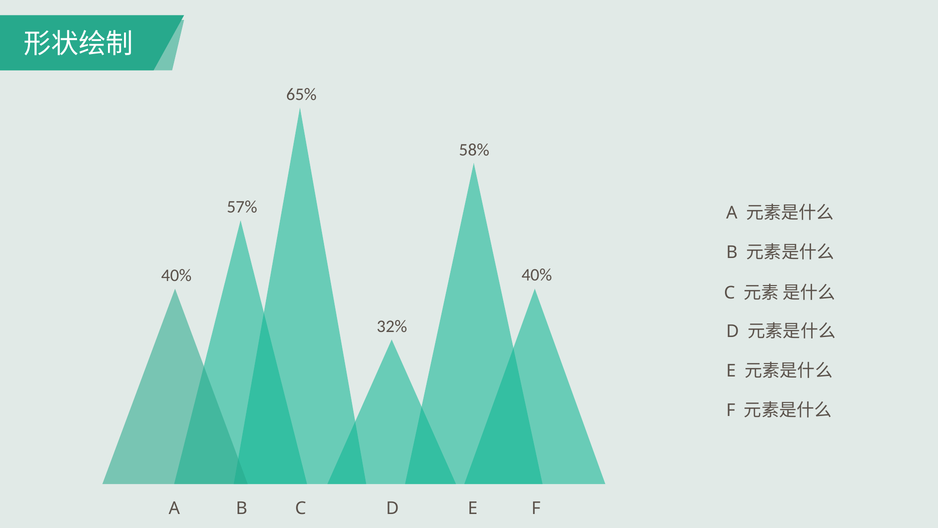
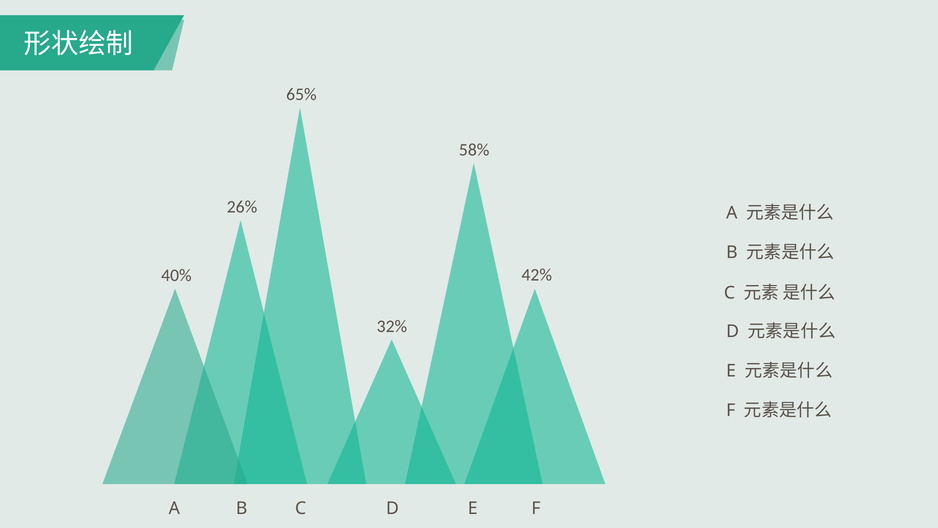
57%: 57% -> 26%
40% at (537, 275): 40% -> 42%
